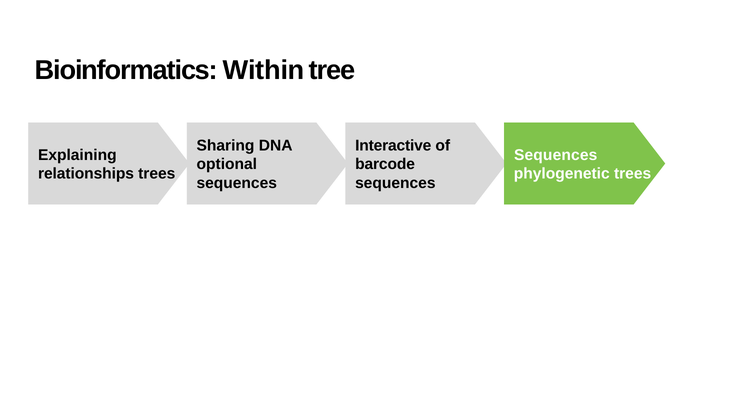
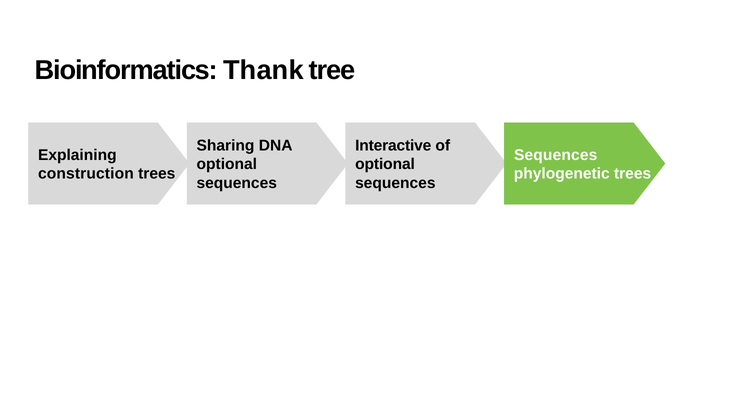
Within: Within -> Thank
barcode at (385, 164): barcode -> optional
relationships: relationships -> construction
